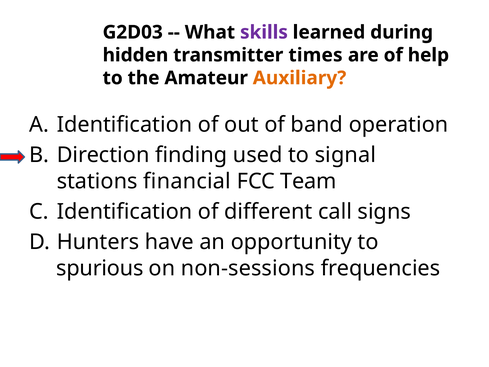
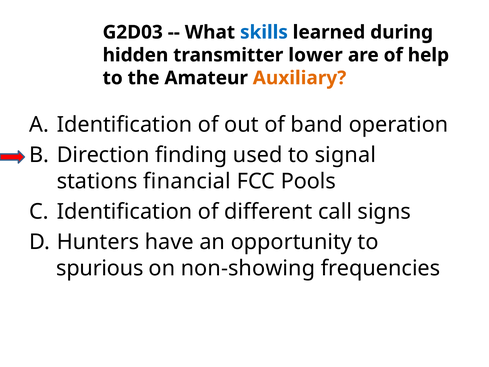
skills colour: purple -> blue
times: times -> lower
Team: Team -> Pools
non-sessions: non-sessions -> non-showing
